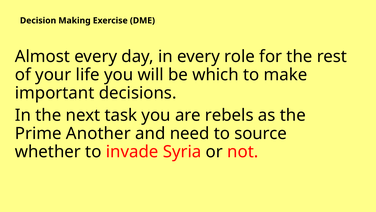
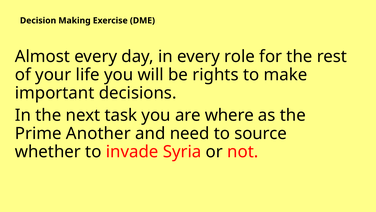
which: which -> rights
rebels: rebels -> where
